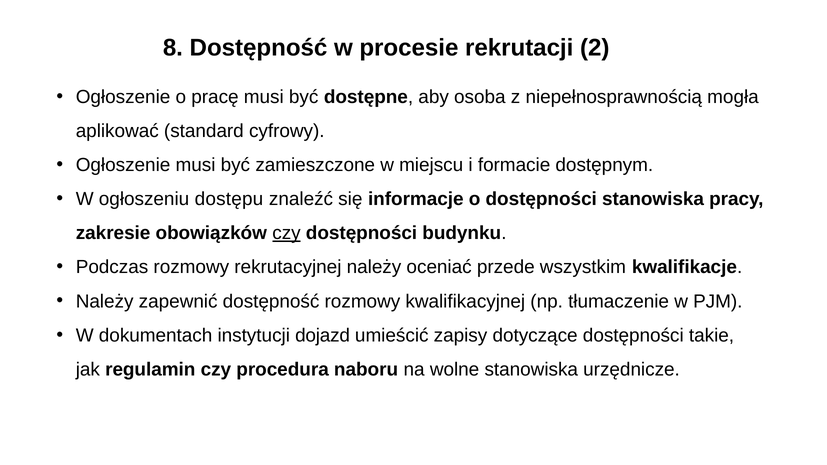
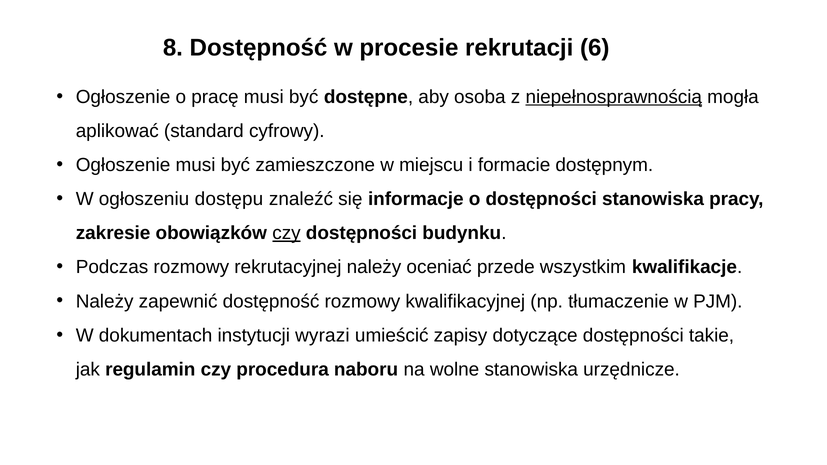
2: 2 -> 6
niepełnosprawnością underline: none -> present
dojazd: dojazd -> wyrazi
